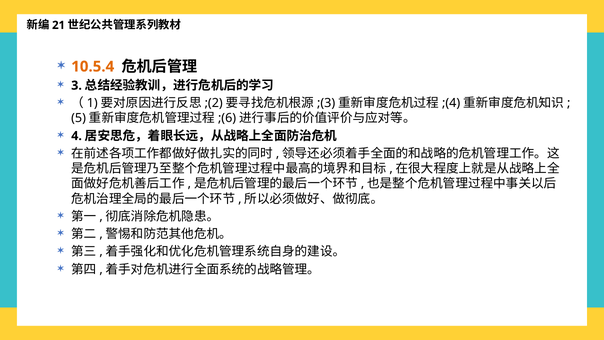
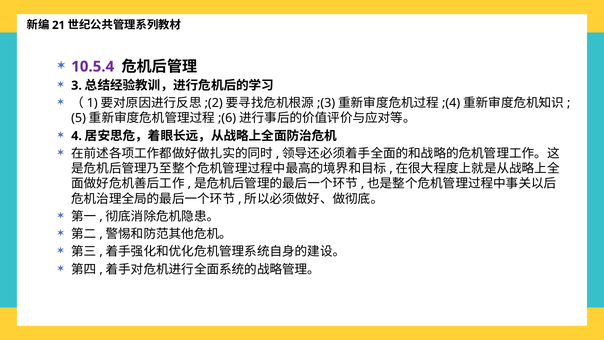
10.5.4 colour: orange -> purple
